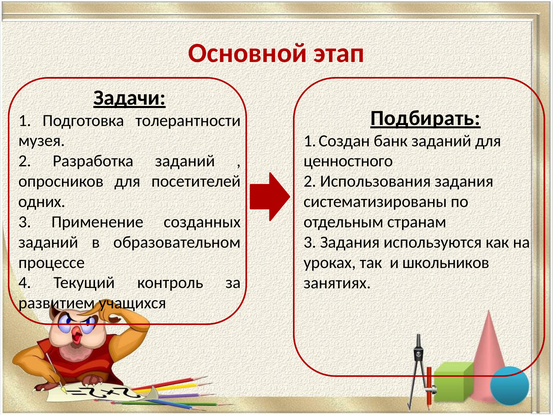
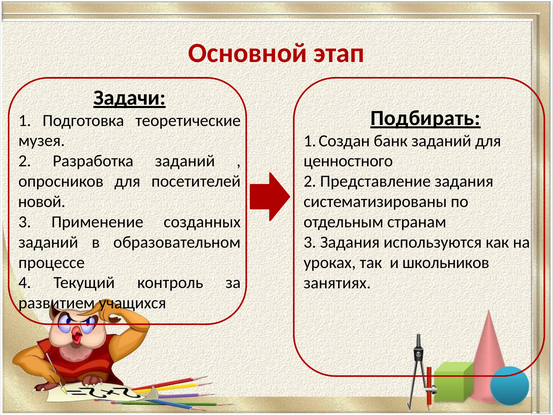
толерантности: толерантности -> теоретические
Использования: Использования -> Представление
одних: одних -> новой
